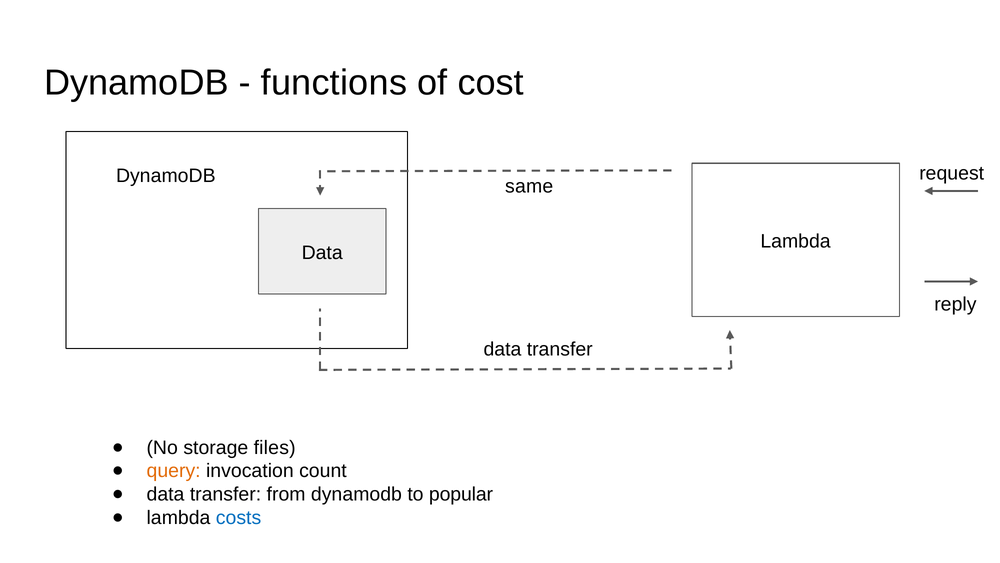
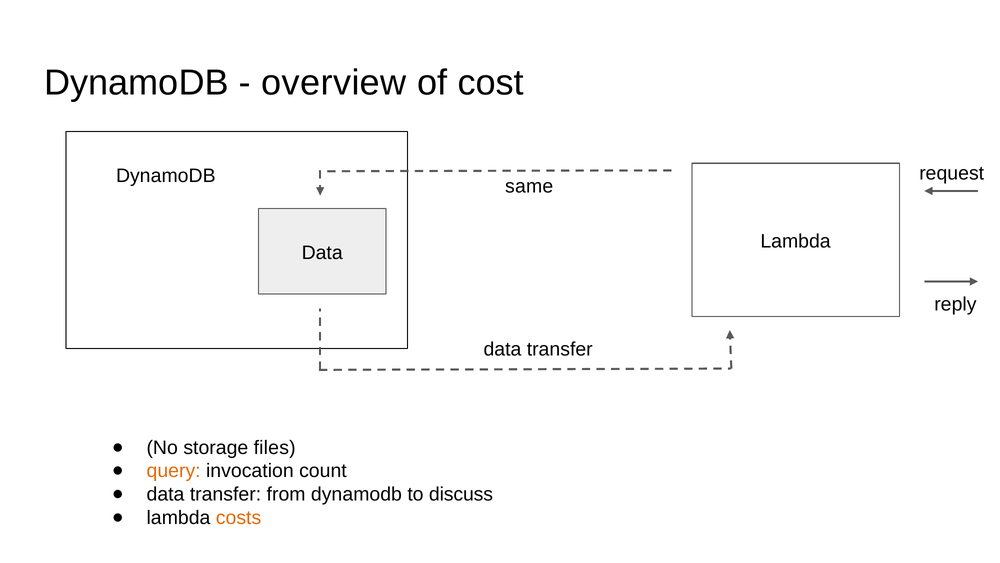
functions: functions -> overview
popular: popular -> discuss
costs colour: blue -> orange
